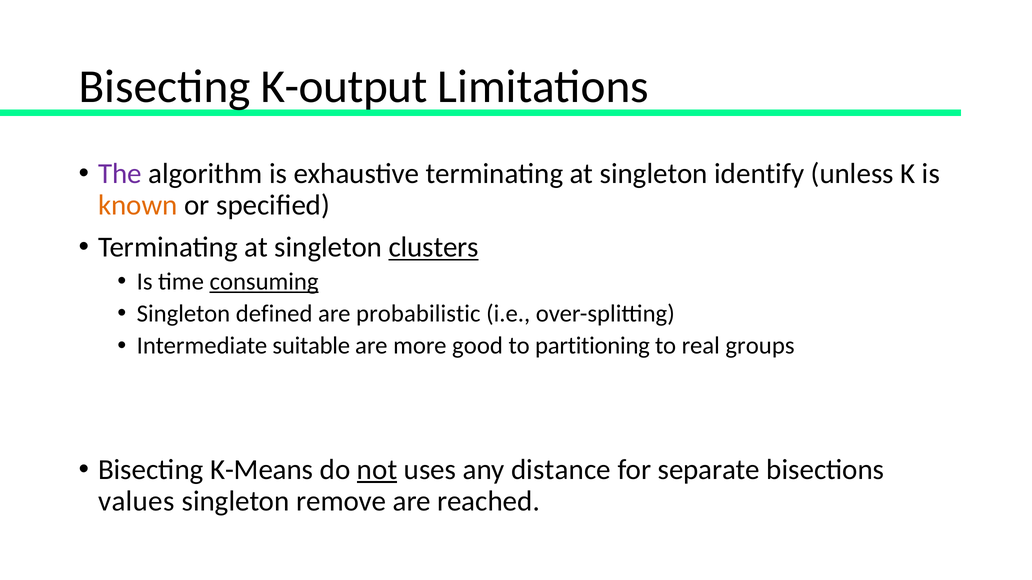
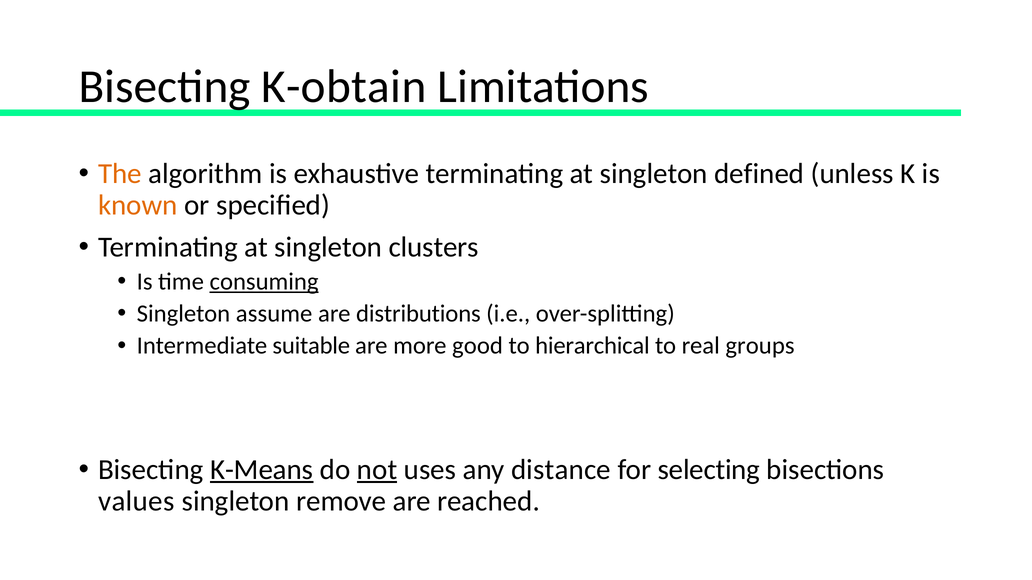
K-output: K-output -> K-obtain
The colour: purple -> orange
identify: identify -> defined
clusters underline: present -> none
defined: defined -> assume
probabilistic: probabilistic -> distributions
partitioning: partitioning -> hierarchical
K-Means underline: none -> present
separate: separate -> selecting
